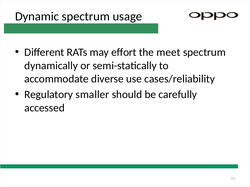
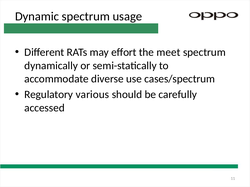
cases/reliability: cases/reliability -> cases/spectrum
smaller: smaller -> various
